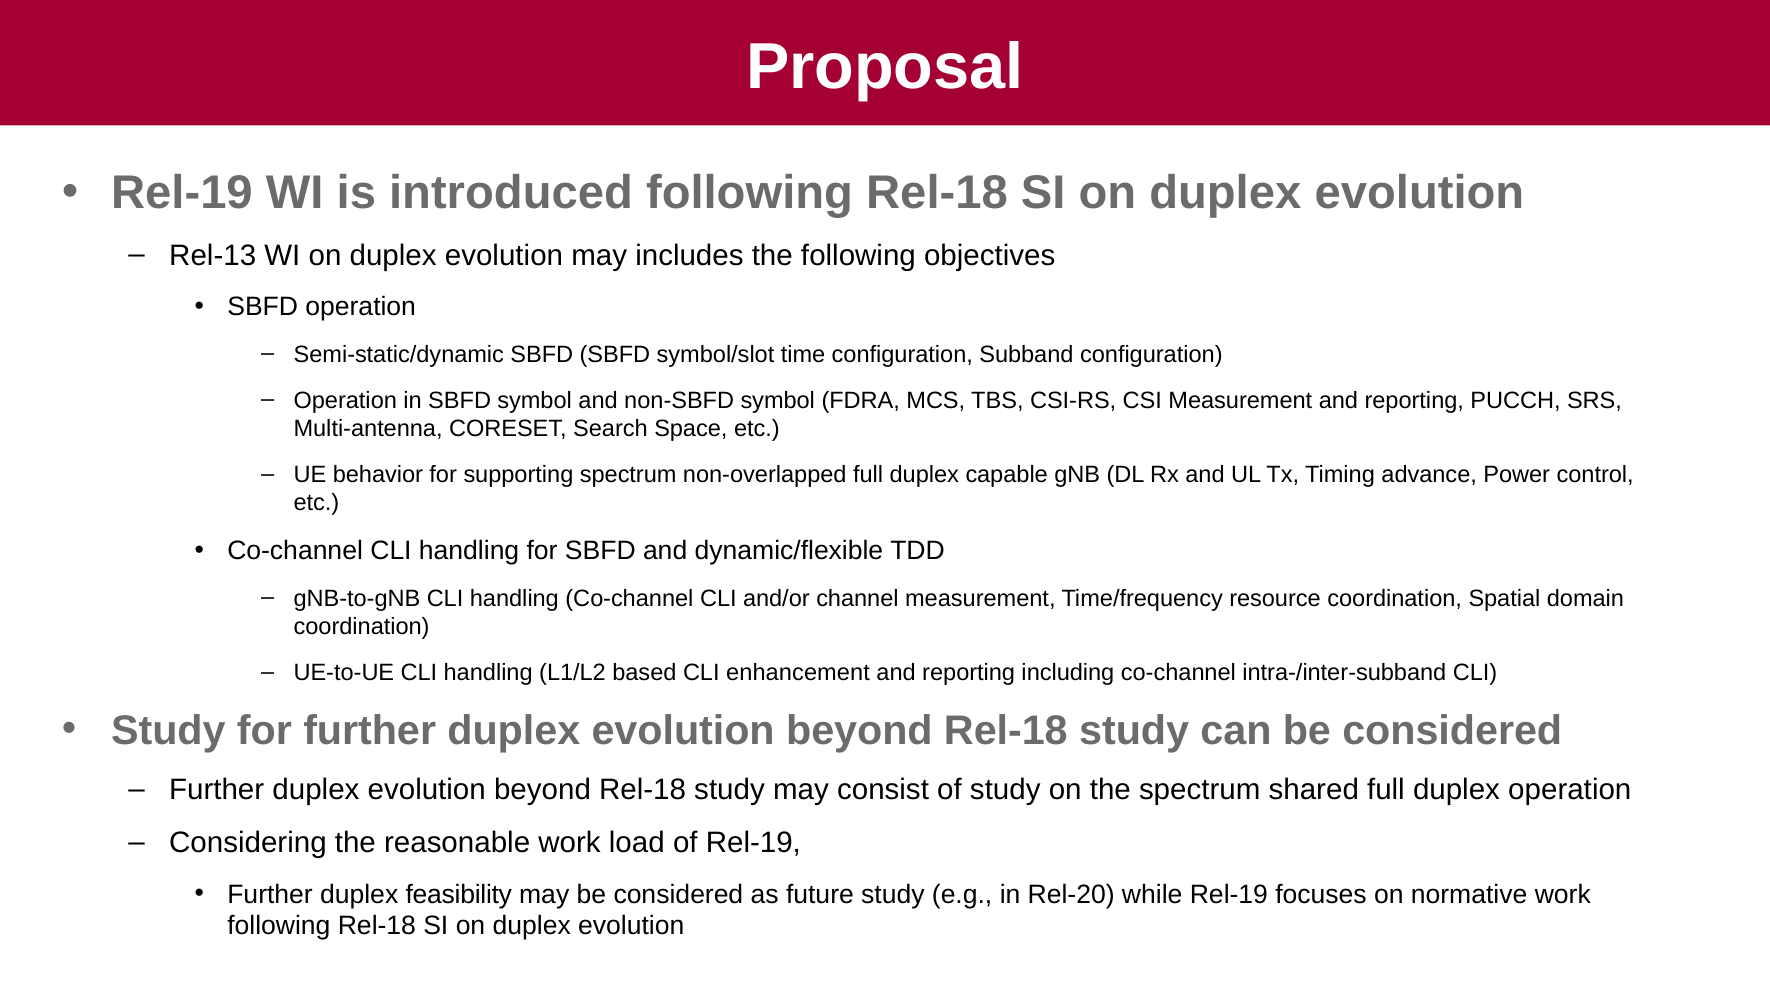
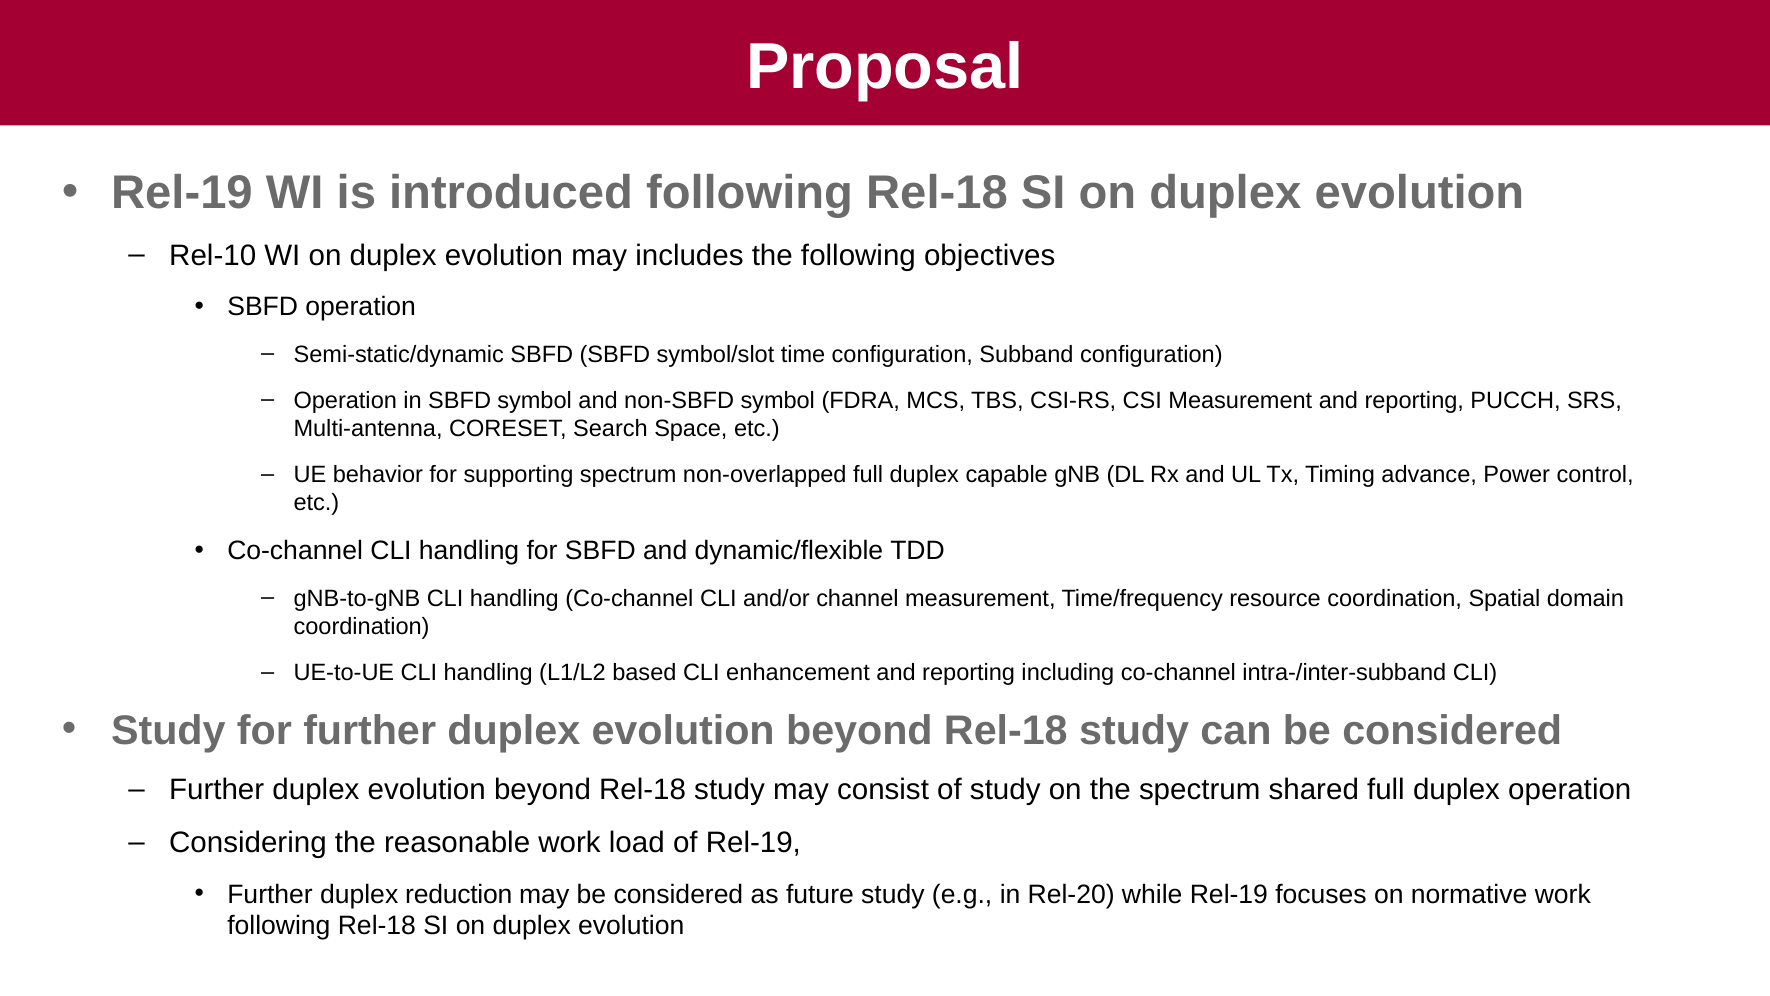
Rel-13: Rel-13 -> Rel-10
feasibility: feasibility -> reduction
